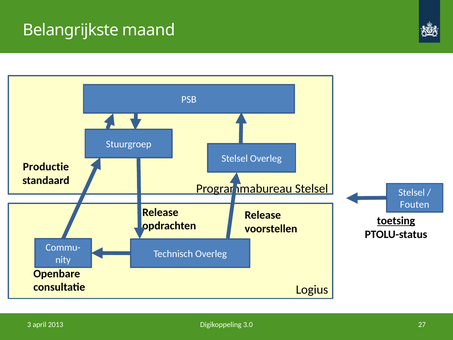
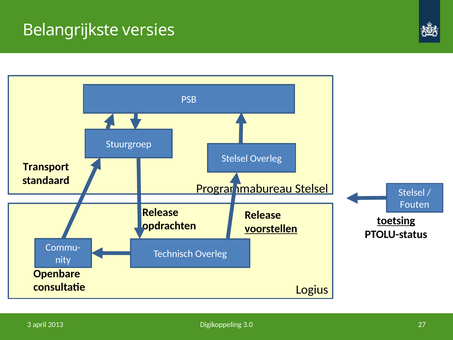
maand: maand -> versies
Productie: Productie -> Transport
voorstellen underline: none -> present
